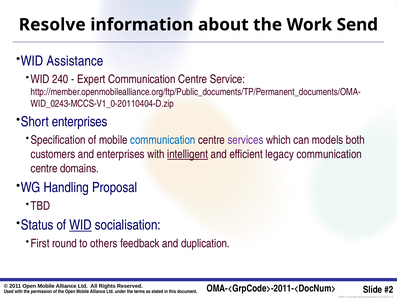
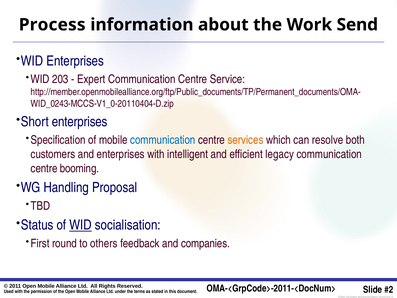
Resolve: Resolve -> Process
WID Assistance: Assistance -> Enterprises
240: 240 -> 203
services colour: purple -> orange
models: models -> resolve
intelligent underline: present -> none
domains: domains -> booming
duplication: duplication -> companies
